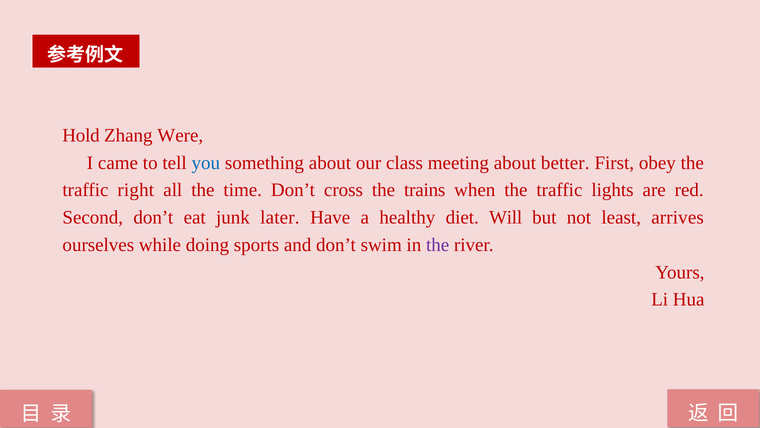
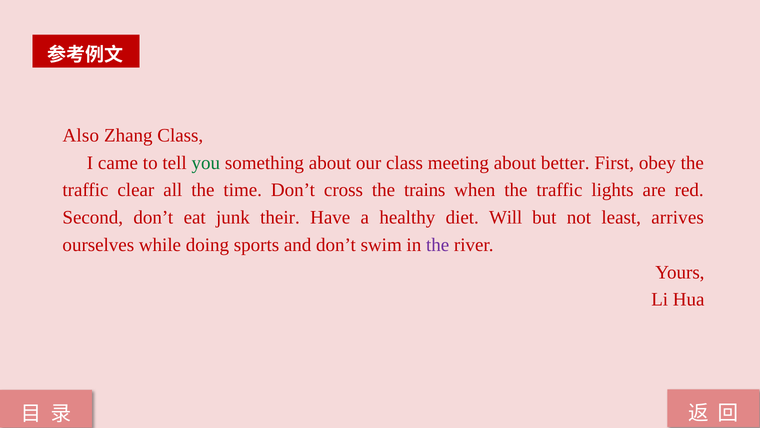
Hold: Hold -> Also
Zhang Were: Were -> Class
you colour: blue -> green
right: right -> clear
later: later -> their
